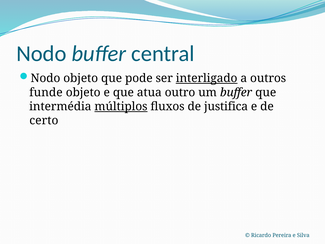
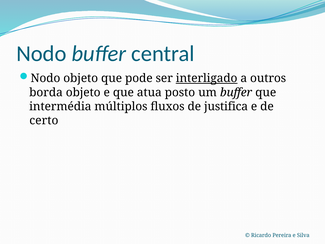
funde: funde -> borda
outro: outro -> posto
múltiplos underline: present -> none
